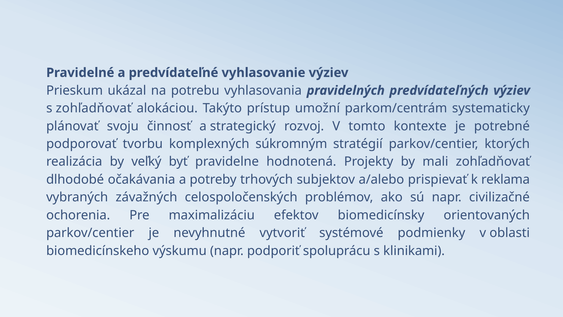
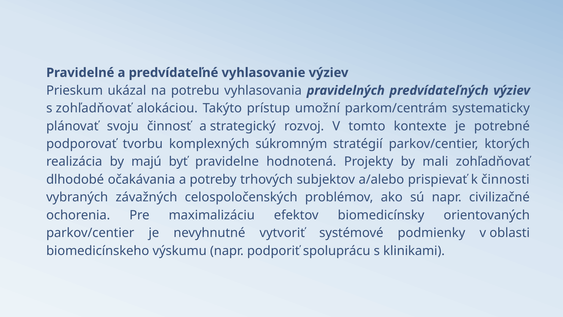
veľký: veľký -> majú
reklama: reklama -> činnosti
